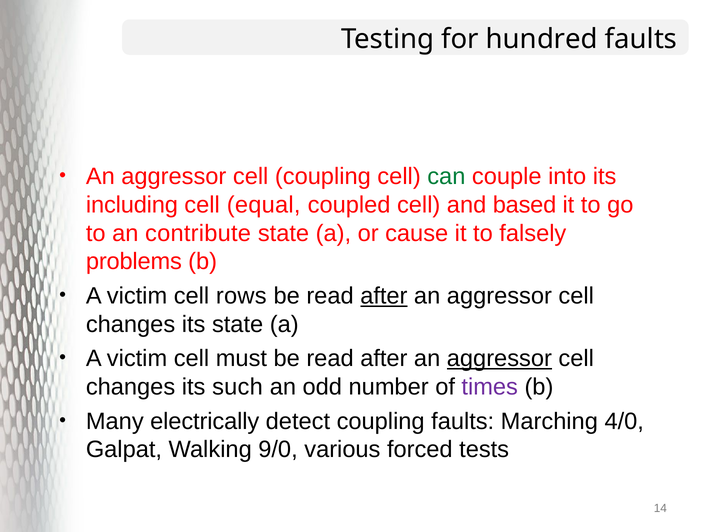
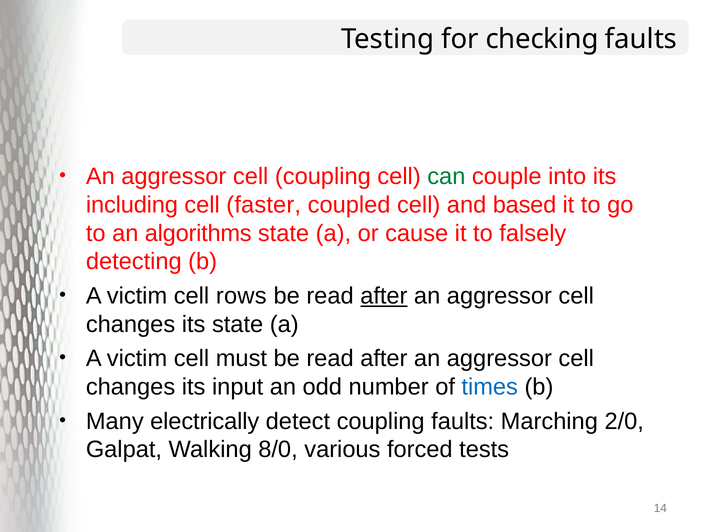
hundred: hundred -> checking
equal: equal -> faster
contribute: contribute -> algorithms
problems: problems -> detecting
aggressor at (499, 358) underline: present -> none
such: such -> input
times colour: purple -> blue
4/0: 4/0 -> 2/0
9/0: 9/0 -> 8/0
